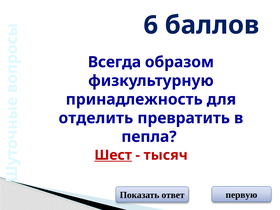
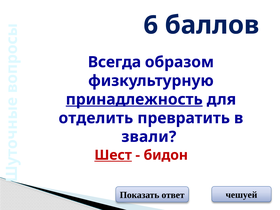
принадлежность underline: none -> present
пепла: пепла -> звали
тысяч: тысяч -> бидон
первую: первую -> чешуей
